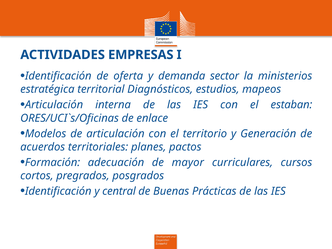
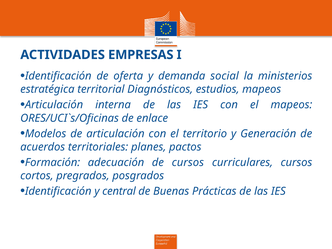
sector: sector -> social
el estaban: estaban -> mapeos
de mayor: mayor -> cursos
